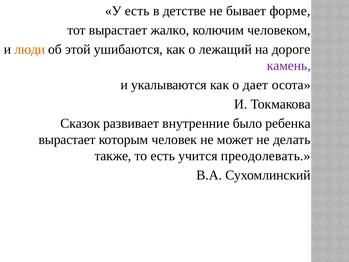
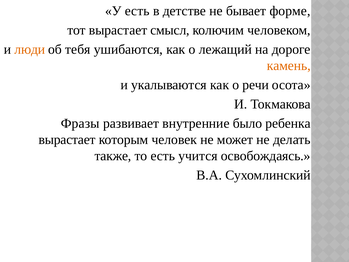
жалко: жалко -> смысл
этой: этой -> тебя
камень colour: purple -> orange
дает: дает -> речи
Сказок: Сказок -> Фразы
преодолевать: преодолевать -> освобождаясь
